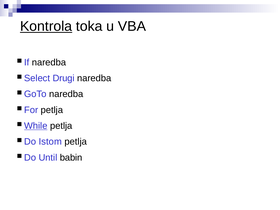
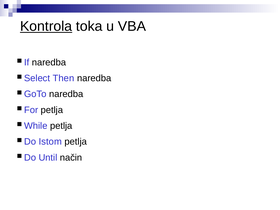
Drugi: Drugi -> Then
While underline: present -> none
babin: babin -> način
